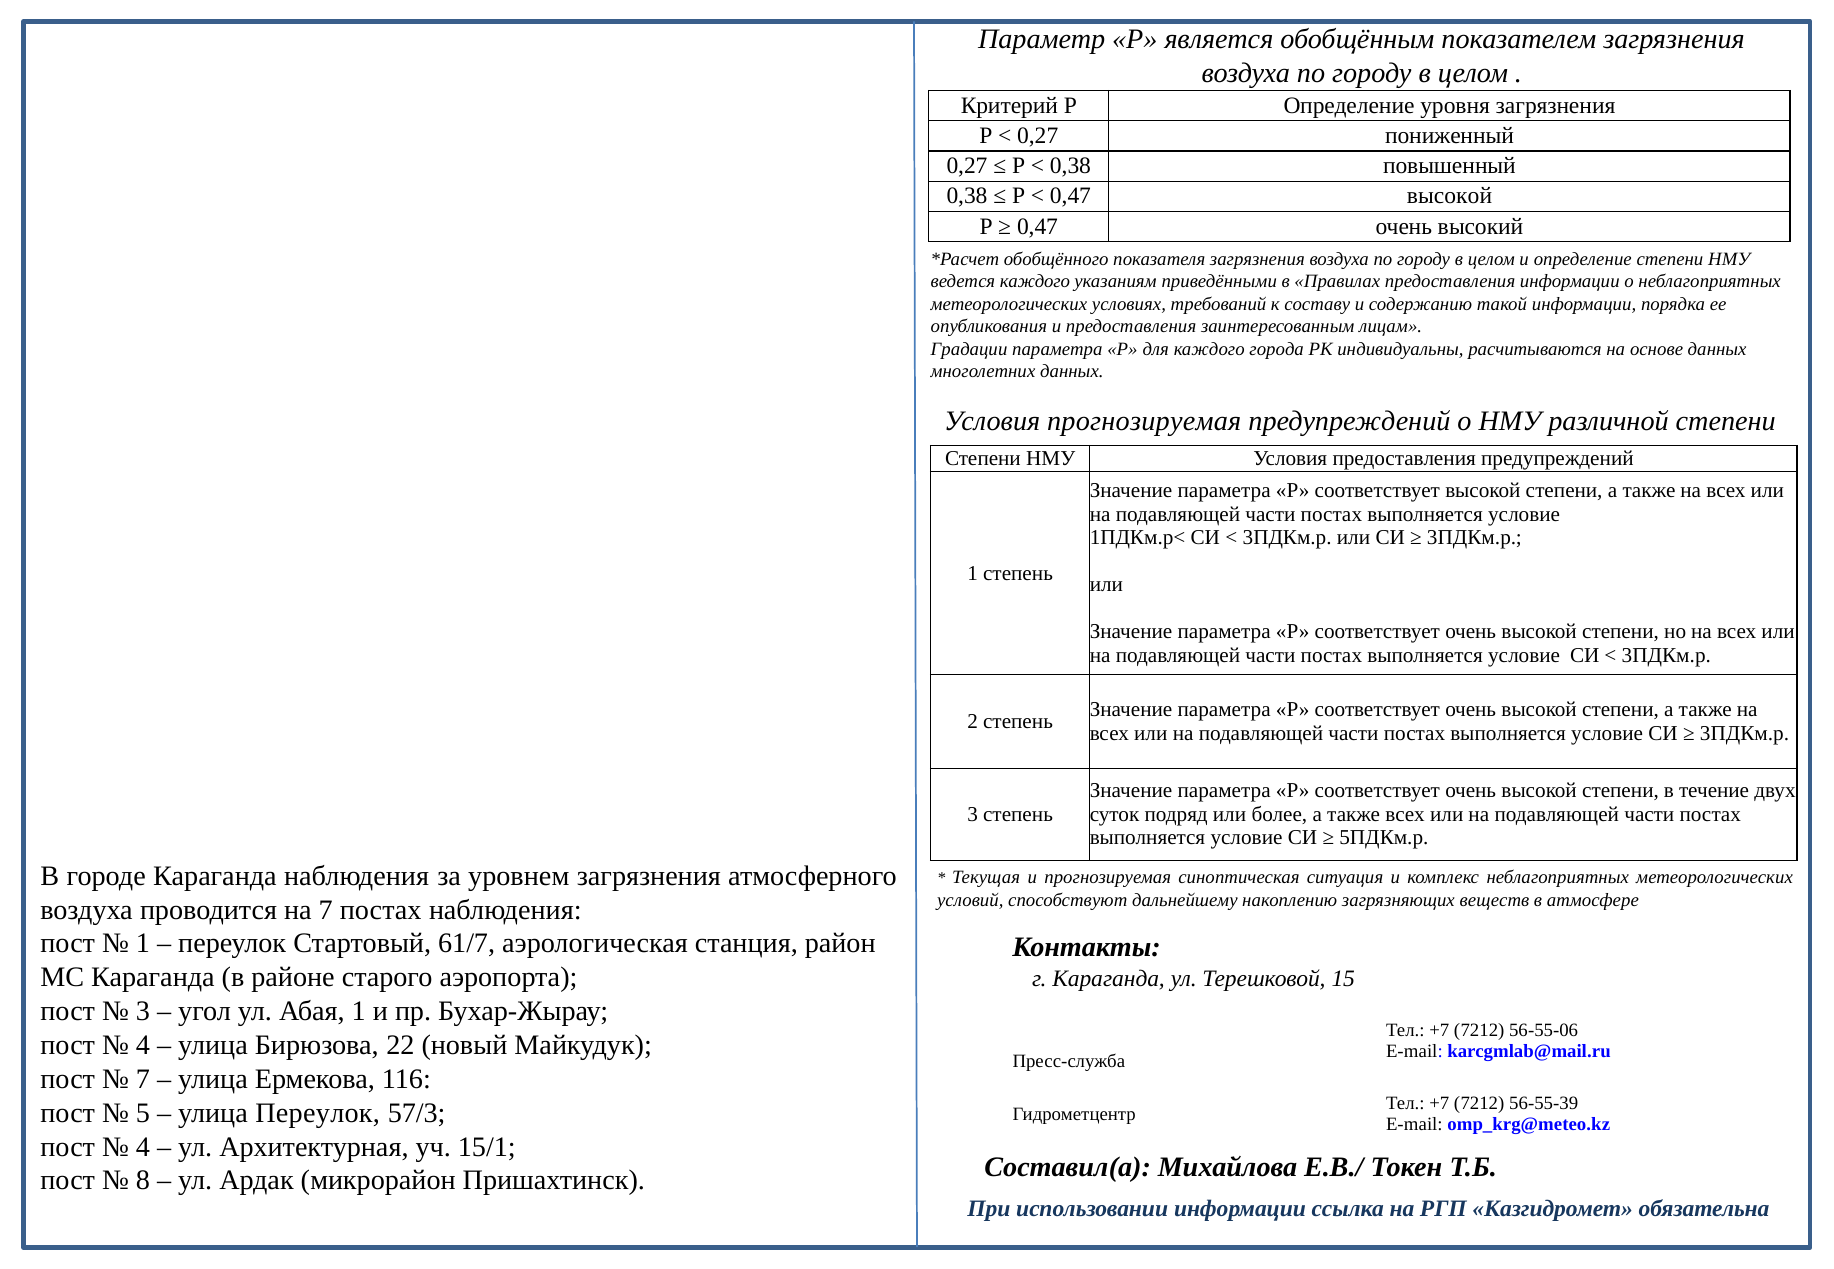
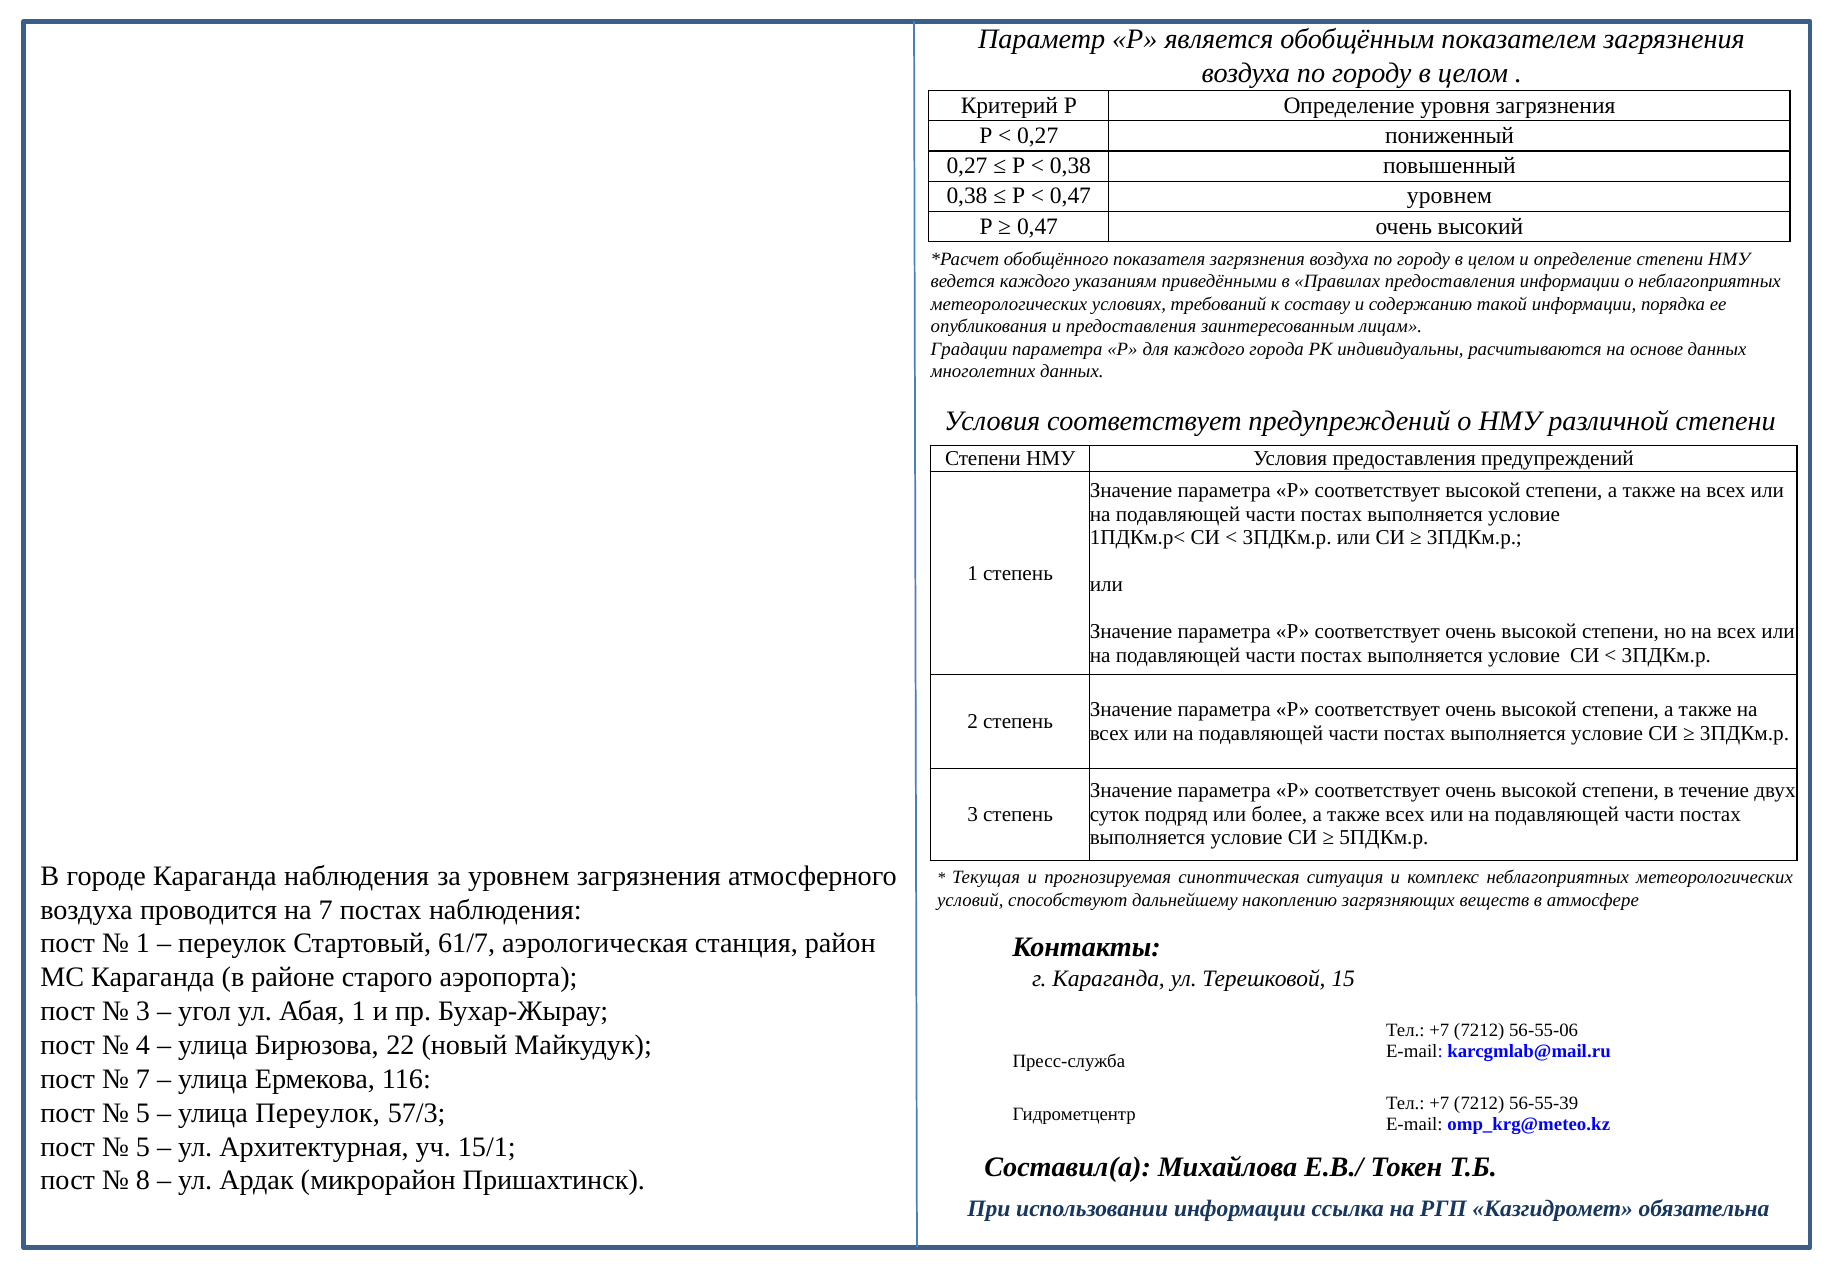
0,47 высокой: высокой -> уровнем
Условия прогнозируемая: прогнозируемая -> соответствует
4 at (143, 1147): 4 -> 5
